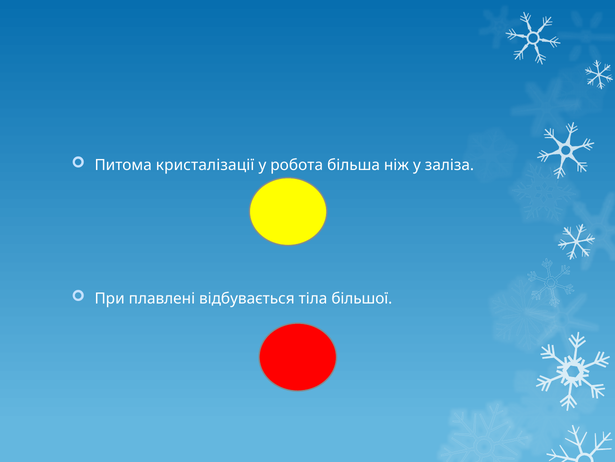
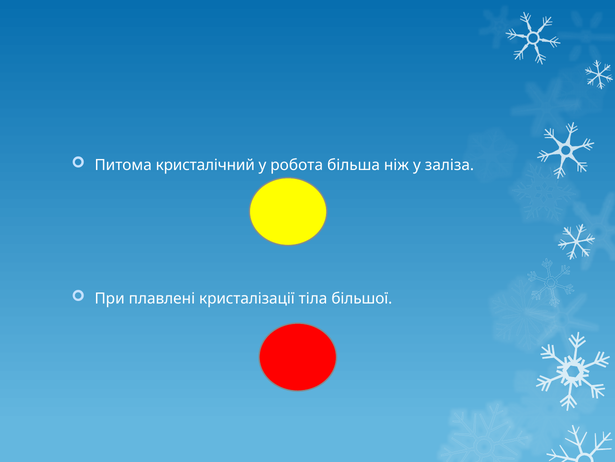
кристалізації: кристалізації -> кристалічний
відбувається: відбувається -> кристалізації
